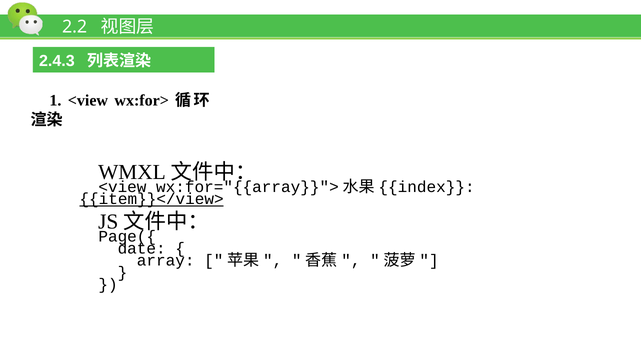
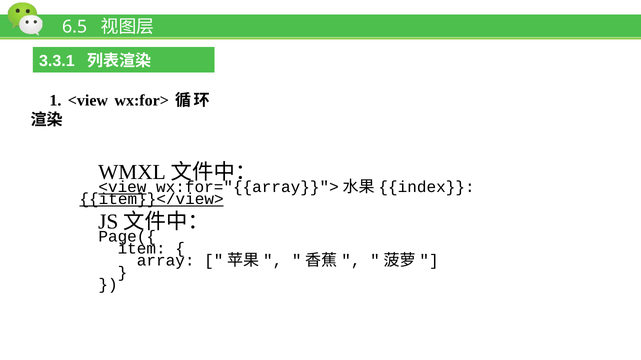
2.2: 2.2 -> 6.5
2.4.3: 2.4.3 -> 3.3.1
<view at (122, 187) underline: none -> present
date: date -> item
